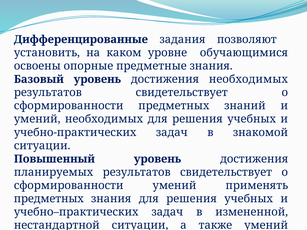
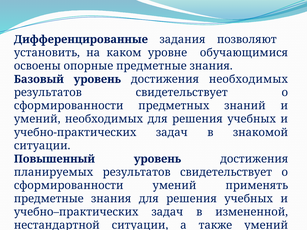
предметных at (49, 199): предметных -> предметные
